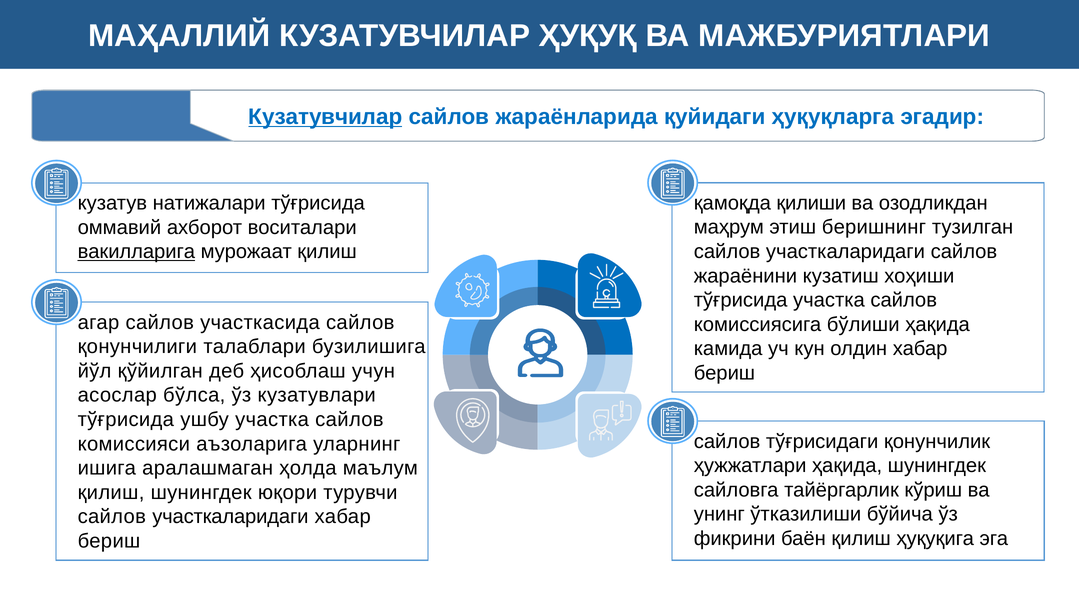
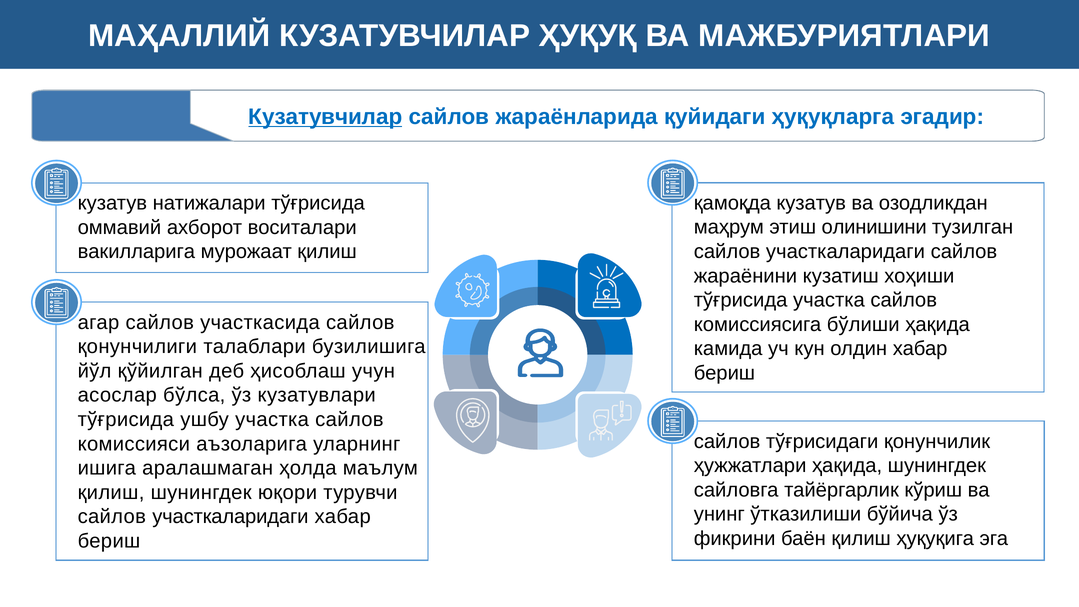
қамоқда қилиши: қилиши -> кузатув
беришнинг: беришнинг -> олинишини
вакилларига underline: present -> none
